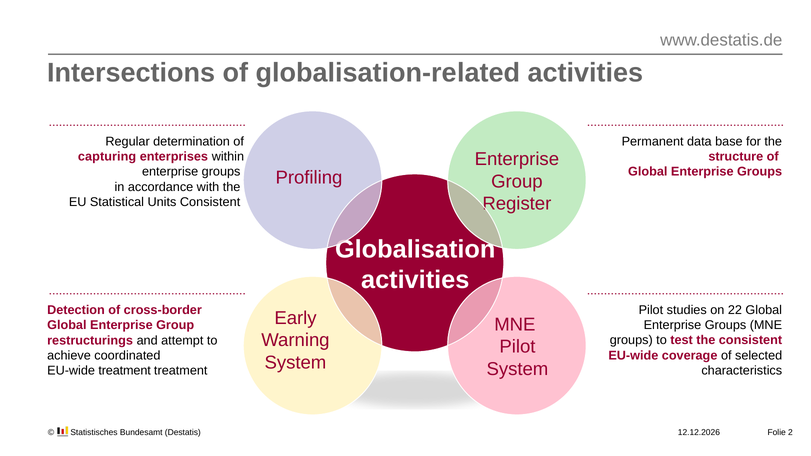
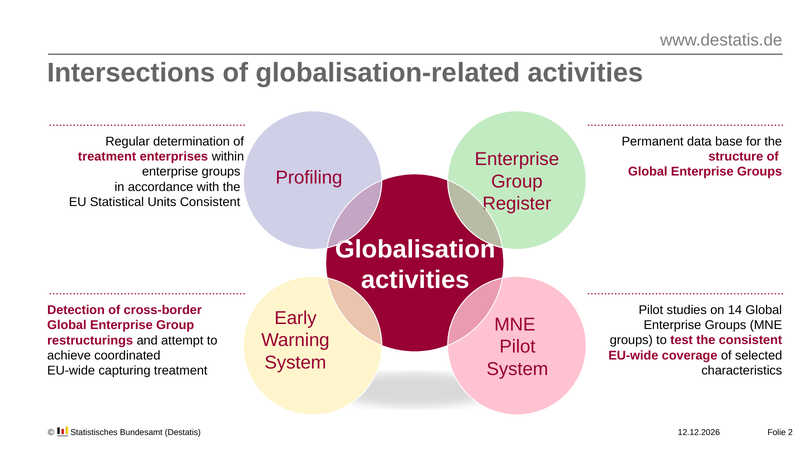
capturing at (107, 157): capturing -> treatment
22: 22 -> 14
EU-wide treatment: treatment -> capturing
